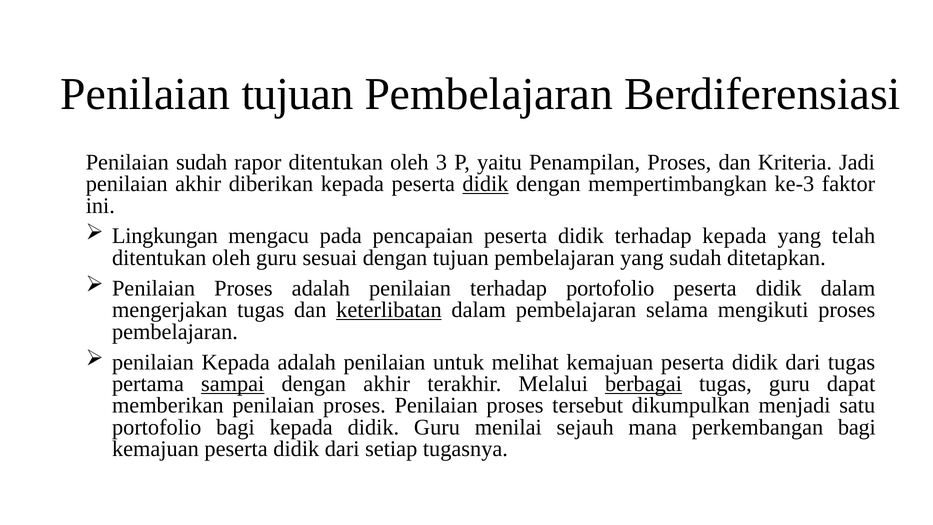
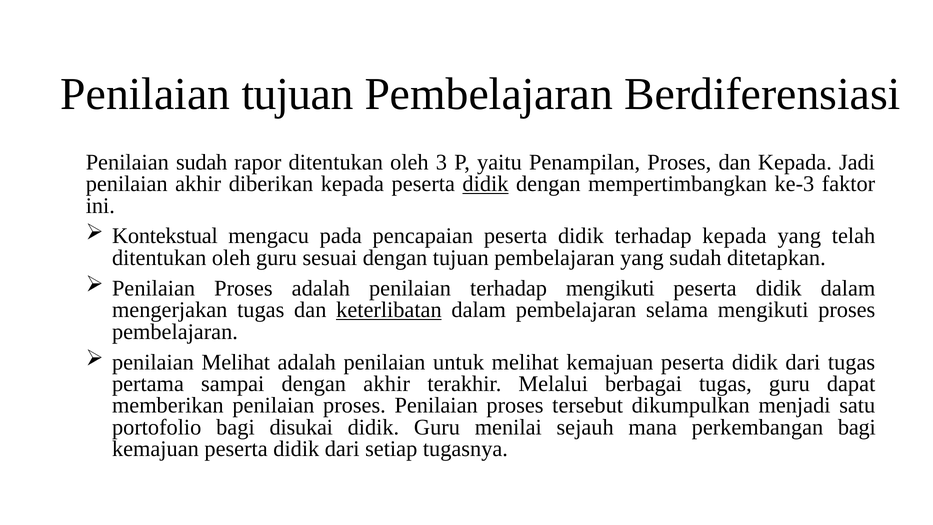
dan Kriteria: Kriteria -> Kepada
Lingkungan: Lingkungan -> Kontekstual
terhadap portofolio: portofolio -> mengikuti
penilaian Kepada: Kepada -> Melihat
sampai underline: present -> none
berbagai underline: present -> none
bagi kepada: kepada -> disukai
